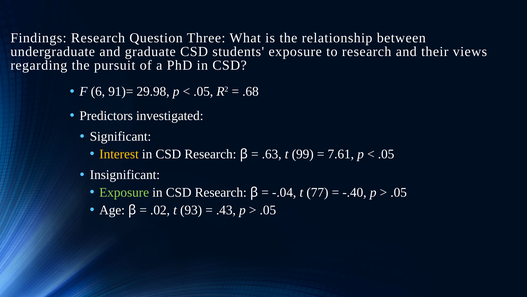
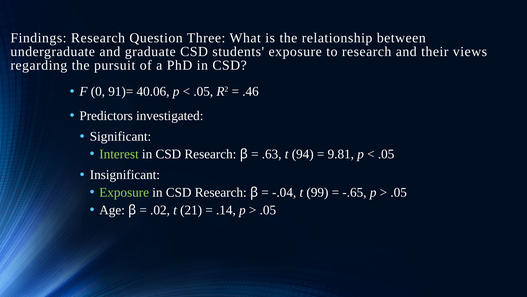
6: 6 -> 0
29.98: 29.98 -> 40.06
.68: .68 -> .46
Interest colour: yellow -> light green
99: 99 -> 94
7.61: 7.61 -> 9.81
77: 77 -> 99
-.40: -.40 -> -.65
93: 93 -> 21
.43: .43 -> .14
